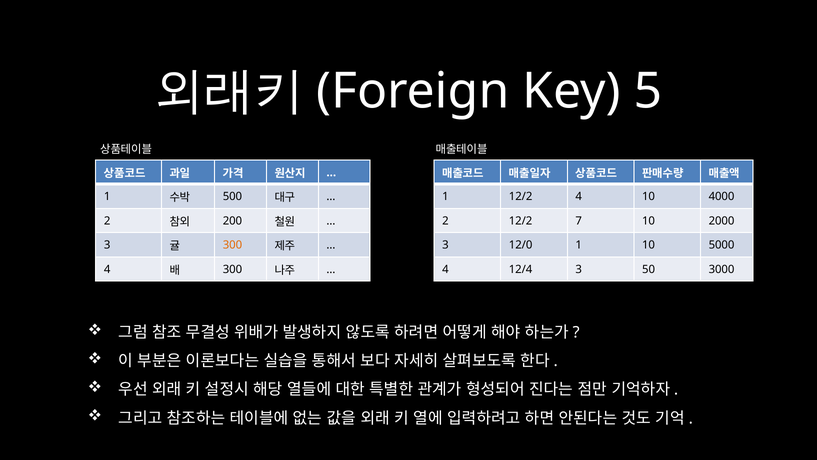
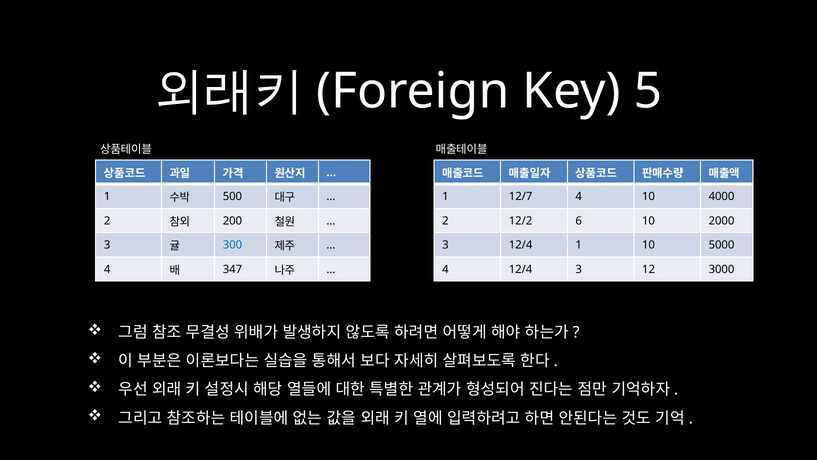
1 12/2: 12/2 -> 12/7
7: 7 -> 6
300 at (232, 245) colour: orange -> blue
3 12/0: 12/0 -> 12/4
300 at (232, 269): 300 -> 347
50: 50 -> 12
